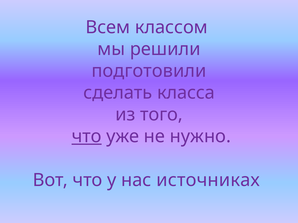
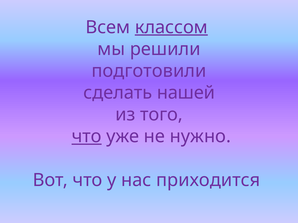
классом underline: none -> present
класса: класса -> нашей
источниках: источниках -> приходится
